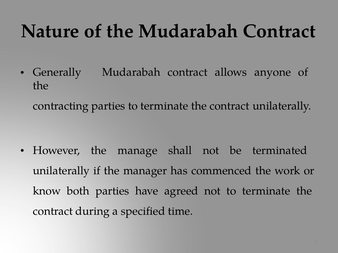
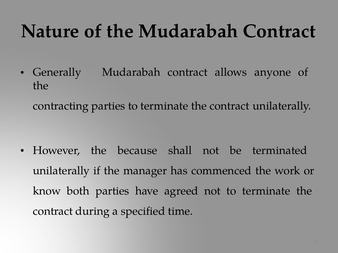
manage: manage -> because
